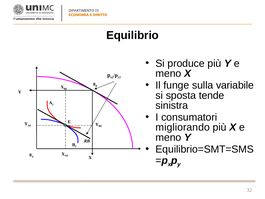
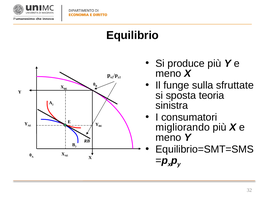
variabile: variabile -> sfruttate
tende: tende -> teoria
